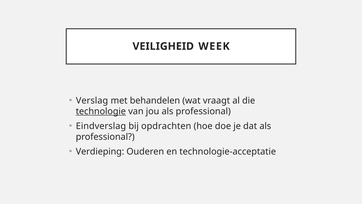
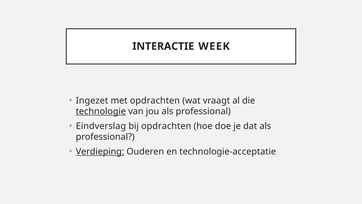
VEILIGHEID: VEILIGHEID -> INTERACTIE
Verslag: Verslag -> Ingezet
met behandelen: behandelen -> opdrachten
Verdieping underline: none -> present
